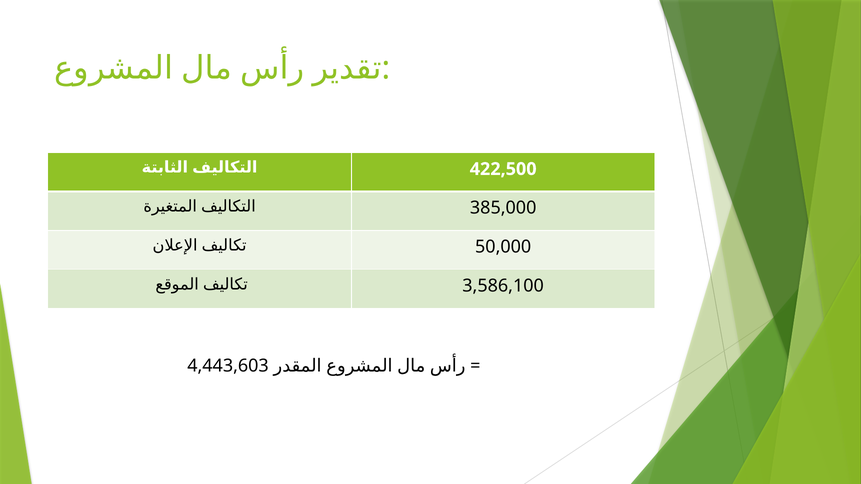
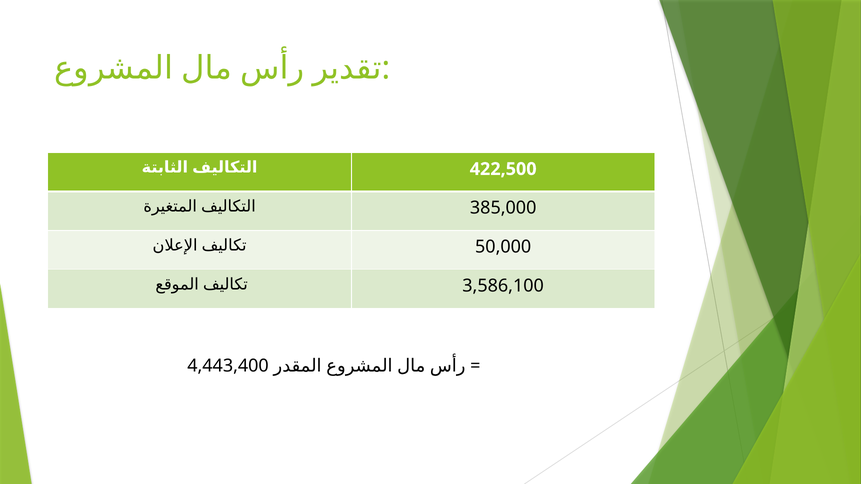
4,443,603: 4,443,603 -> 4,443,400
